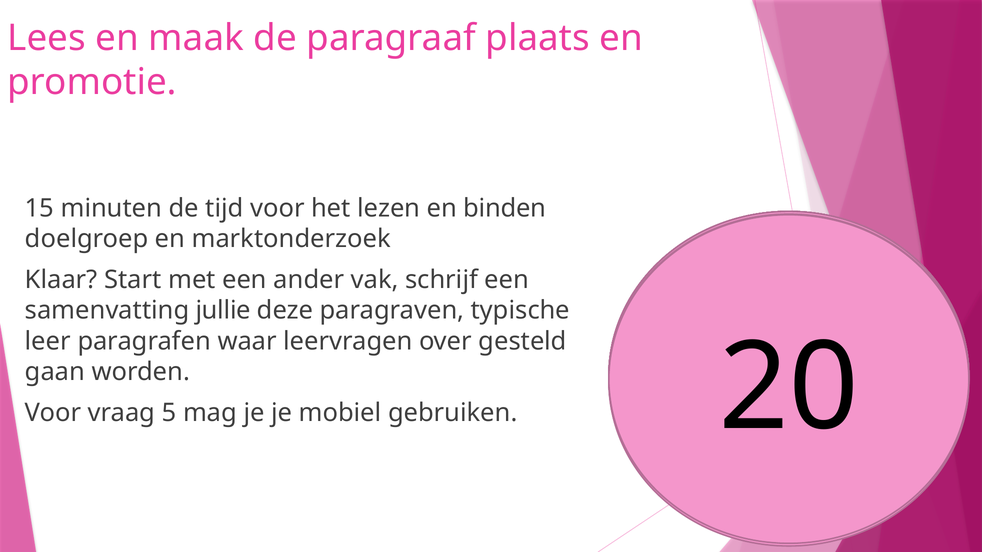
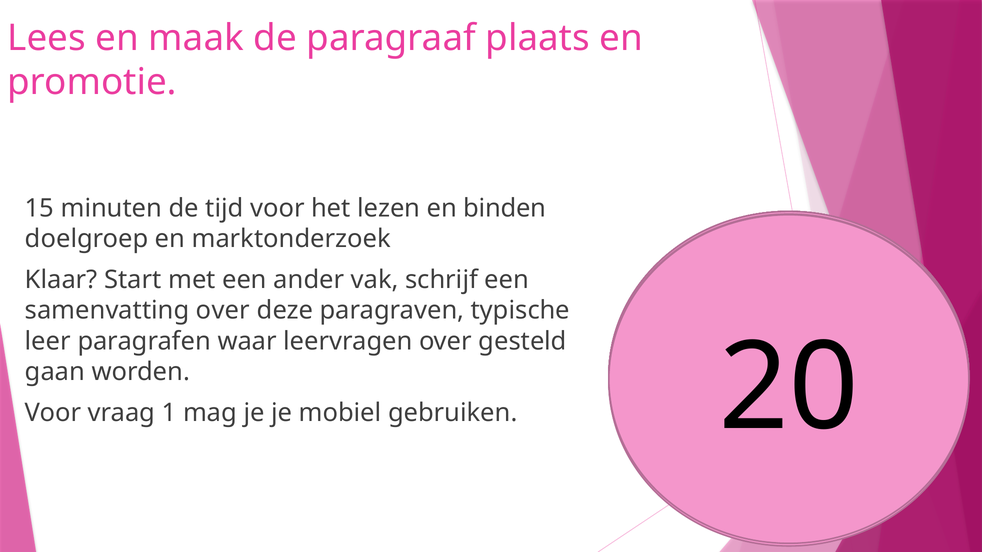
samenvatting jullie: jullie -> over
5: 5 -> 1
